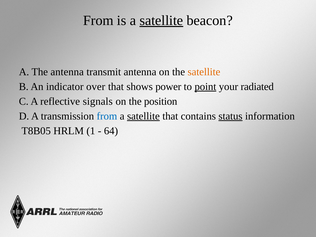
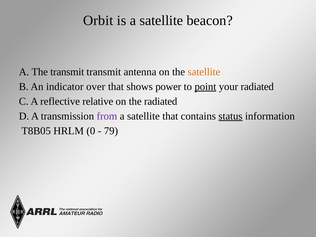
From at (98, 20): From -> Orbit
satellite at (161, 20) underline: present -> none
The antenna: antenna -> transmit
signals: signals -> relative
the position: position -> radiated
from at (107, 116) colour: blue -> purple
satellite at (143, 116) underline: present -> none
1: 1 -> 0
64: 64 -> 79
